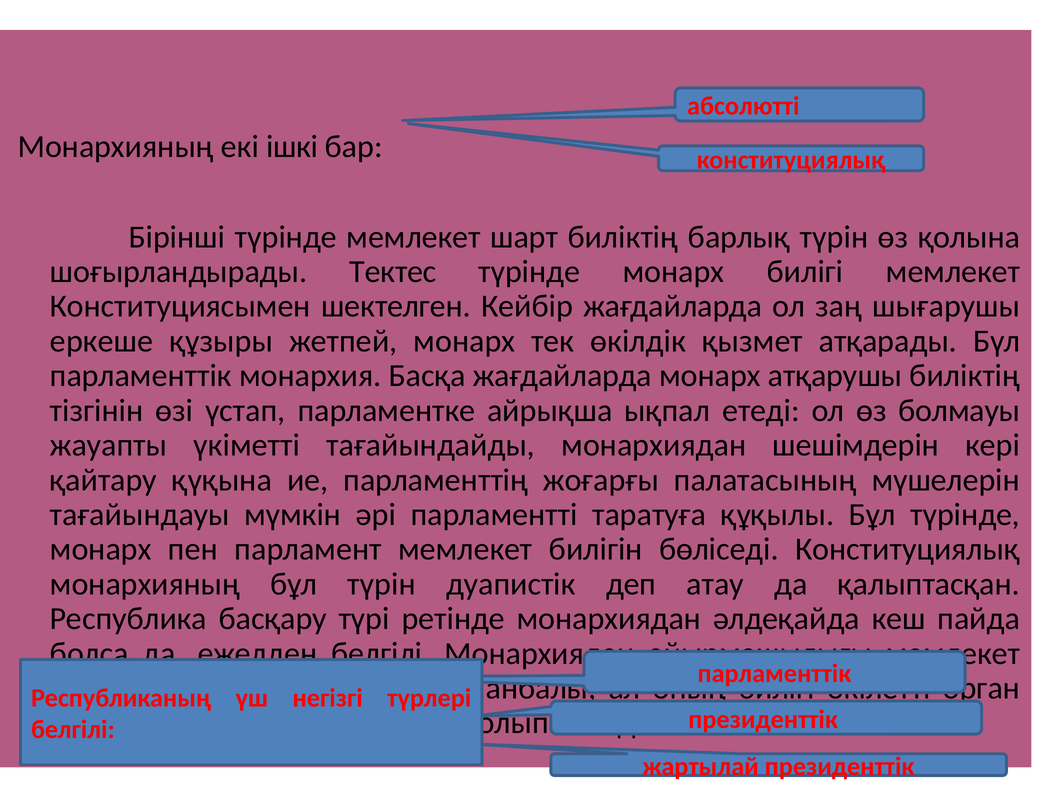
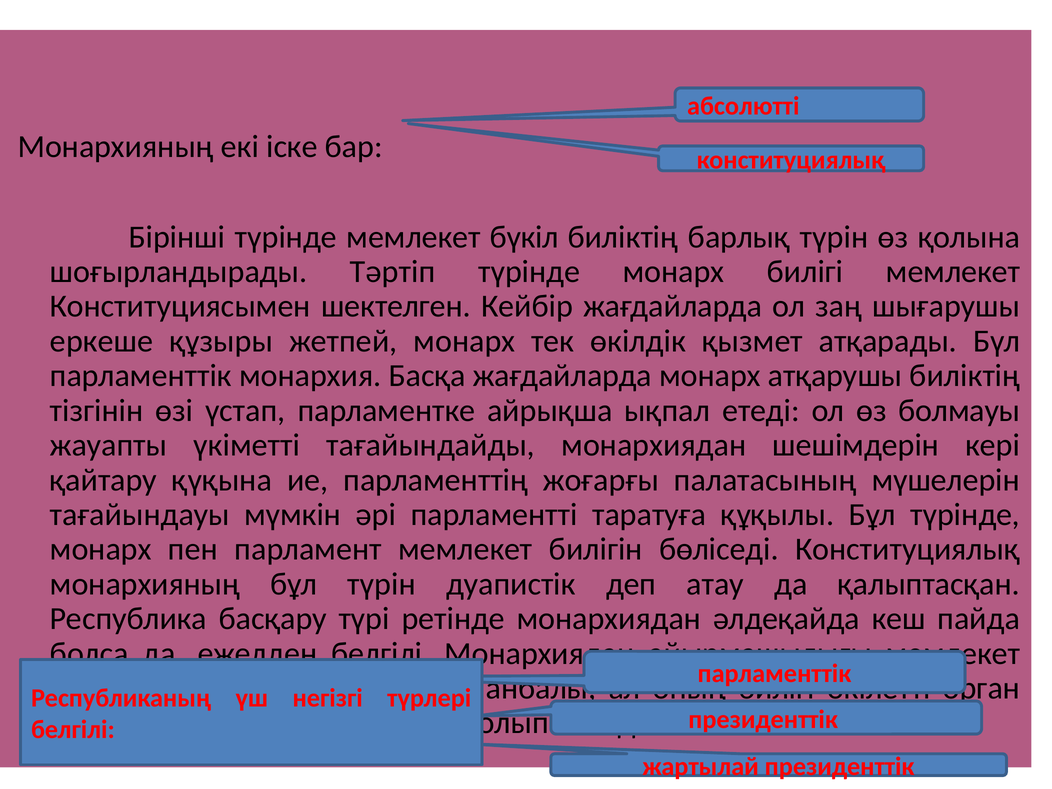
ішкі: ішкі -> іске
шарт: шарт -> бүкіл
Тектес: Тектес -> Тәртіп
